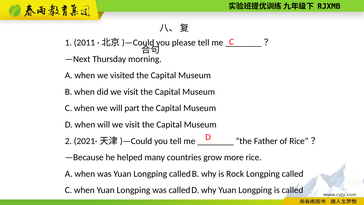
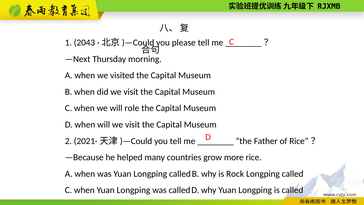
2011: 2011 -> 2043
part: part -> role
